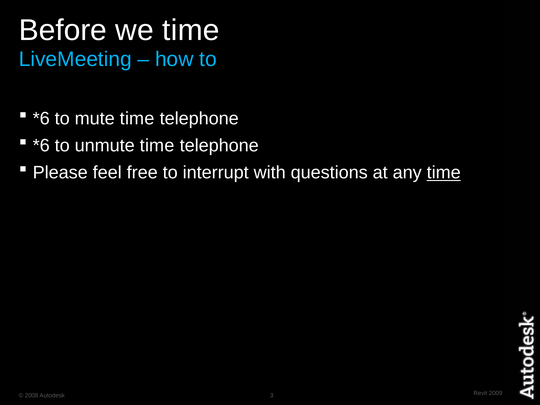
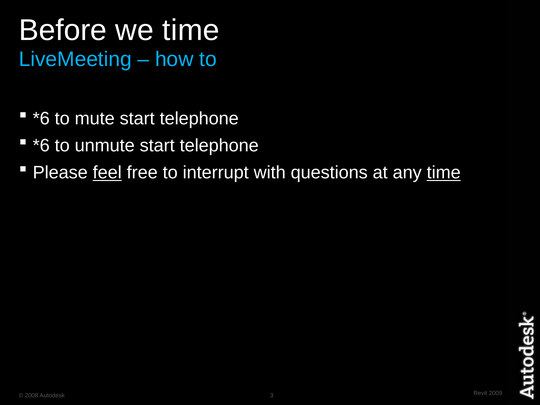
mute time: time -> start
unmute time: time -> start
feel underline: none -> present
